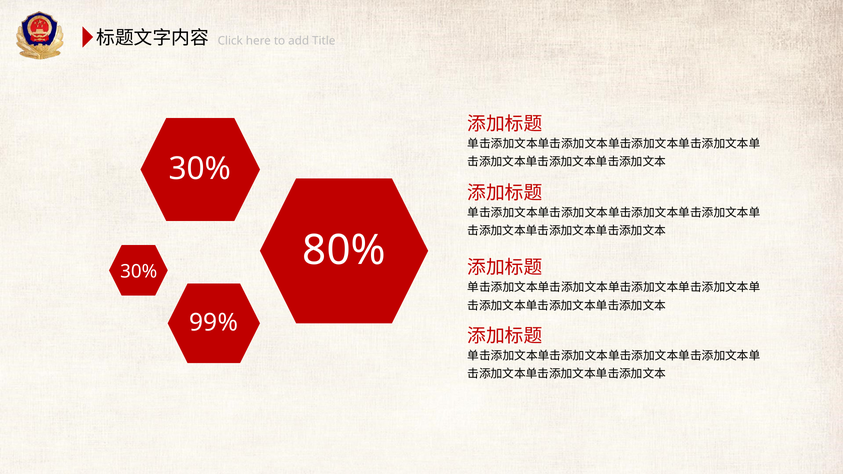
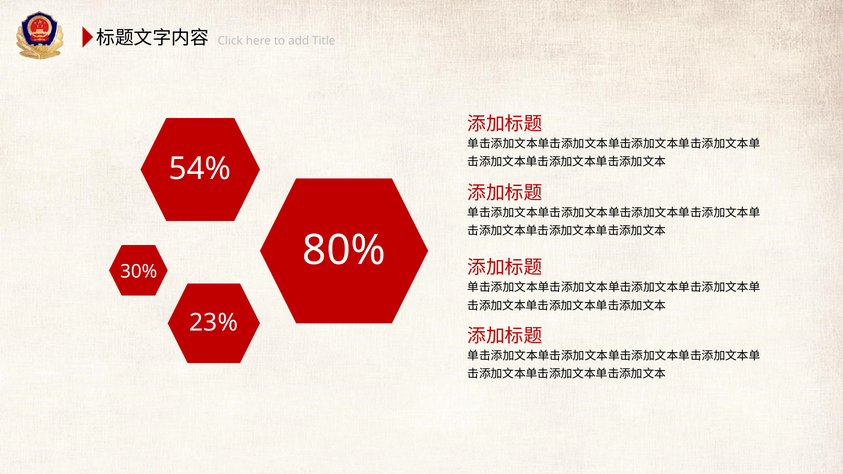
30% at (200, 169): 30% -> 54%
99%: 99% -> 23%
